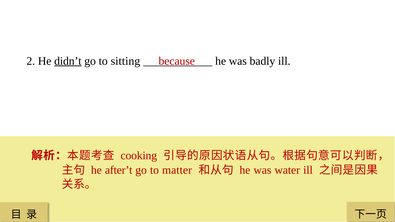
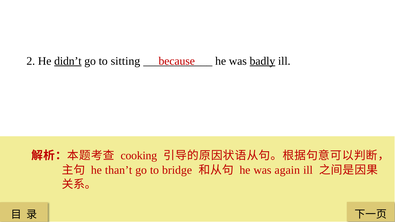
badly underline: none -> present
after’t: after’t -> than’t
matter: matter -> bridge
water: water -> again
